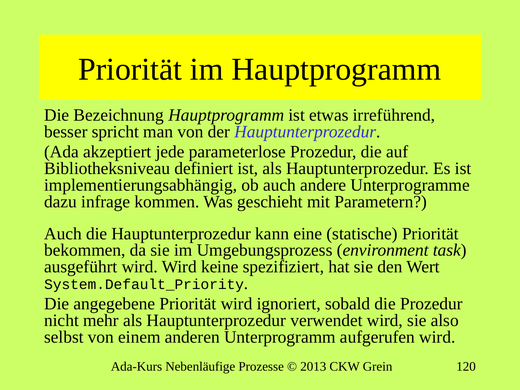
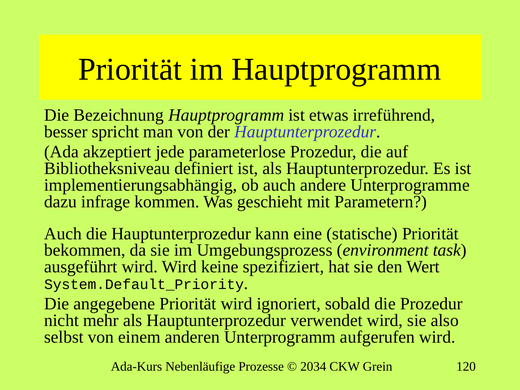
2013: 2013 -> 2034
